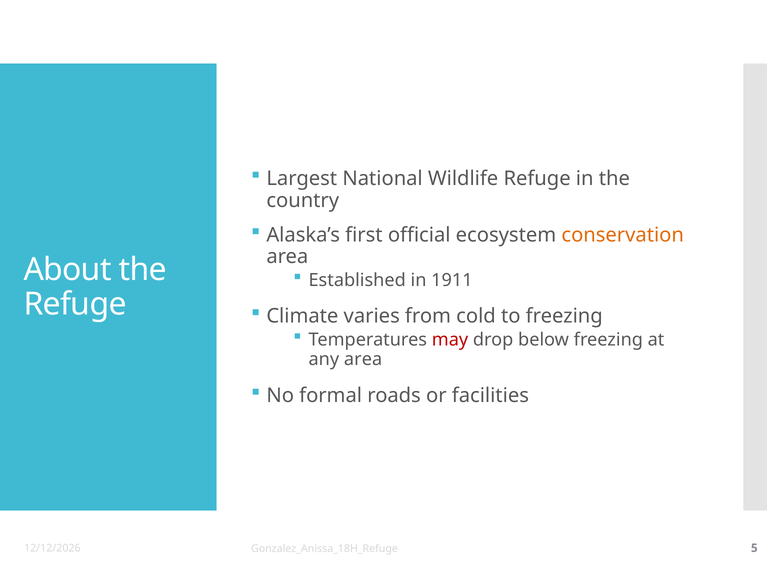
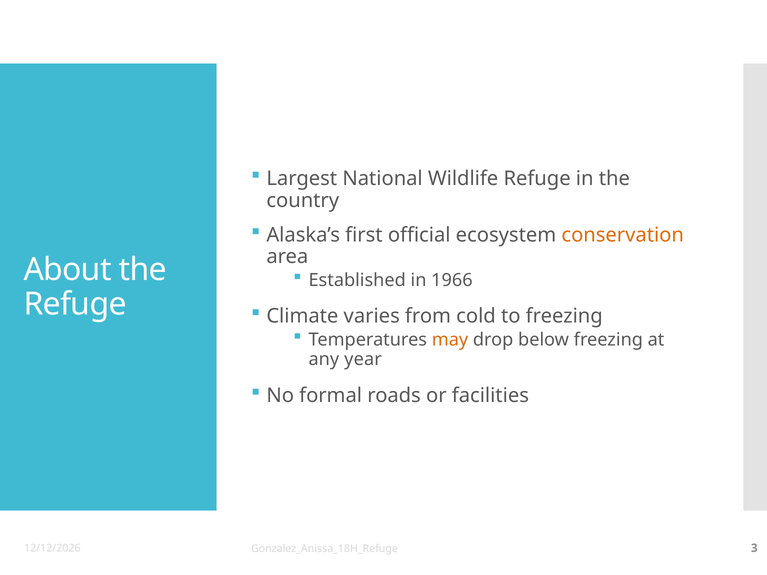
1911: 1911 -> 1966
may colour: red -> orange
any area: area -> year
5: 5 -> 3
